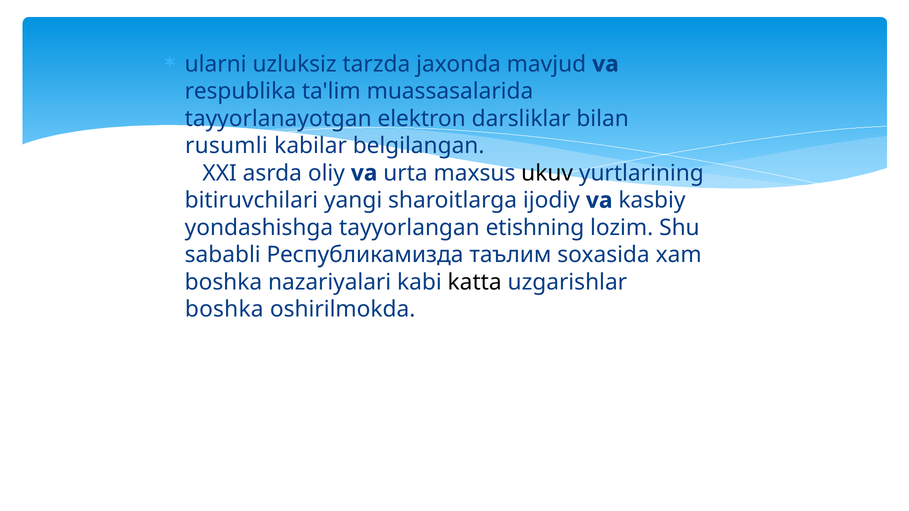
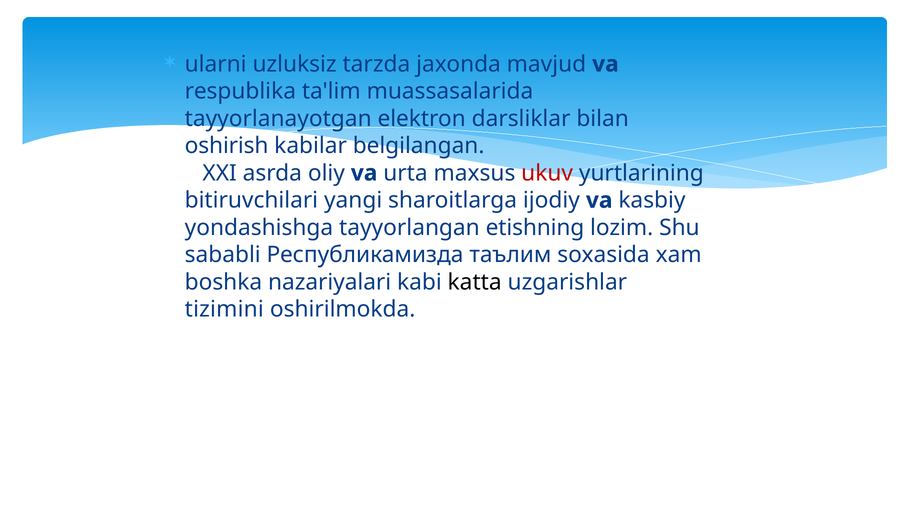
rusumli: rusumli -> oshirish
ukuv colour: black -> red
boshka at (224, 310): boshka -> tizimini
